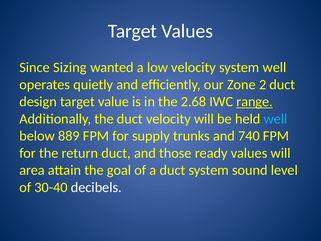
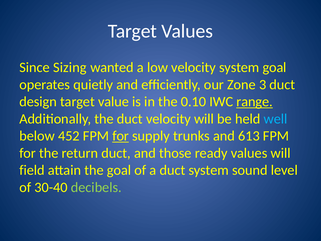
system well: well -> goal
2: 2 -> 3
2.68: 2.68 -> 0.10
889: 889 -> 452
for at (121, 136) underline: none -> present
740: 740 -> 613
area: area -> field
decibels colour: white -> light green
